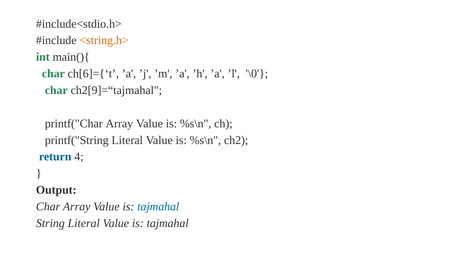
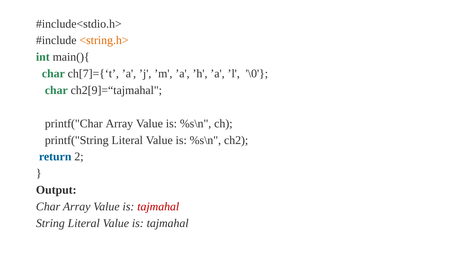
ch[6]={‘t: ch[6]={‘t -> ch[7]={‘t
4: 4 -> 2
tajmahal at (158, 207) colour: blue -> red
